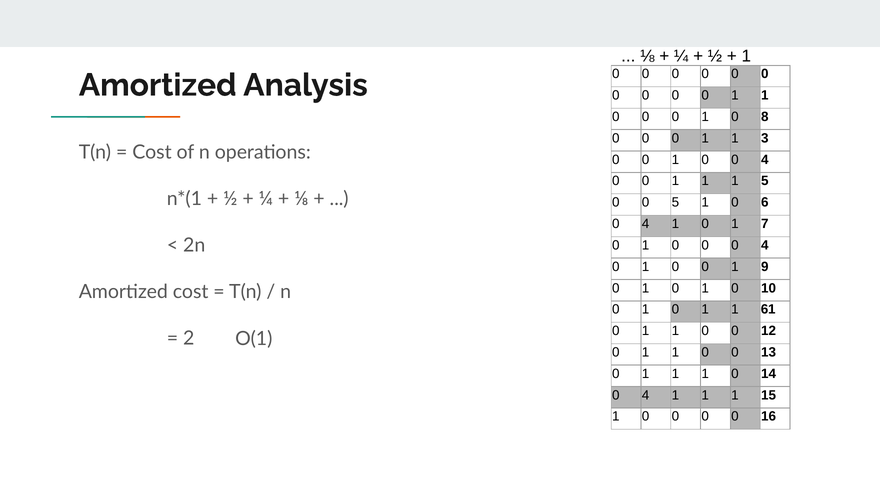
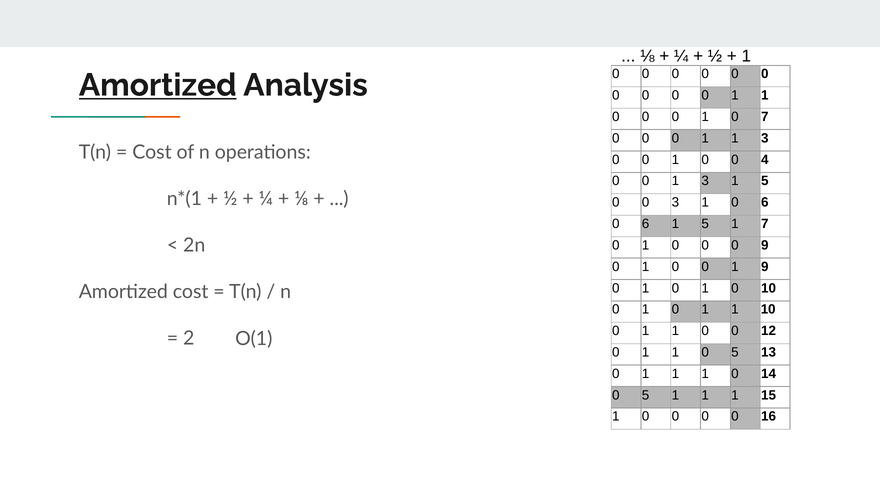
Amortized at (158, 85) underline: none -> present
0 8: 8 -> 7
1 at (705, 181): 1 -> 3
0 5: 5 -> 3
4 at (646, 224): 4 -> 6
0 at (705, 224): 0 -> 5
0 0 0 4: 4 -> 9
1 61: 61 -> 10
0 at (735, 352): 0 -> 5
4 at (646, 395): 4 -> 5
